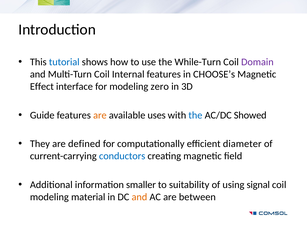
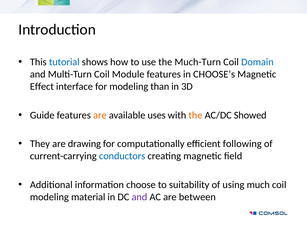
While-Turn: While-Turn -> Much-Turn
Domain colour: purple -> blue
Internal: Internal -> Module
zero: zero -> than
the at (195, 115) colour: blue -> orange
defined: defined -> drawing
diameter: diameter -> following
smaller: smaller -> choose
signal: signal -> much
and at (139, 197) colour: orange -> purple
